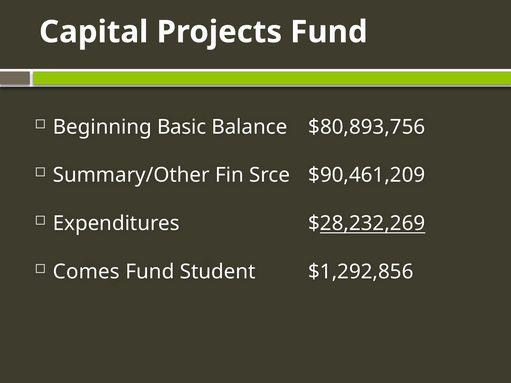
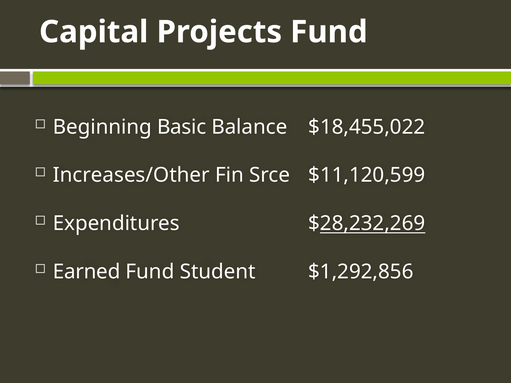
$80,893,756: $80,893,756 -> $18,455,022
Summary/Other: Summary/Other -> Increases/Other
$90,461,209: $90,461,209 -> $11,120,599
Comes: Comes -> Earned
